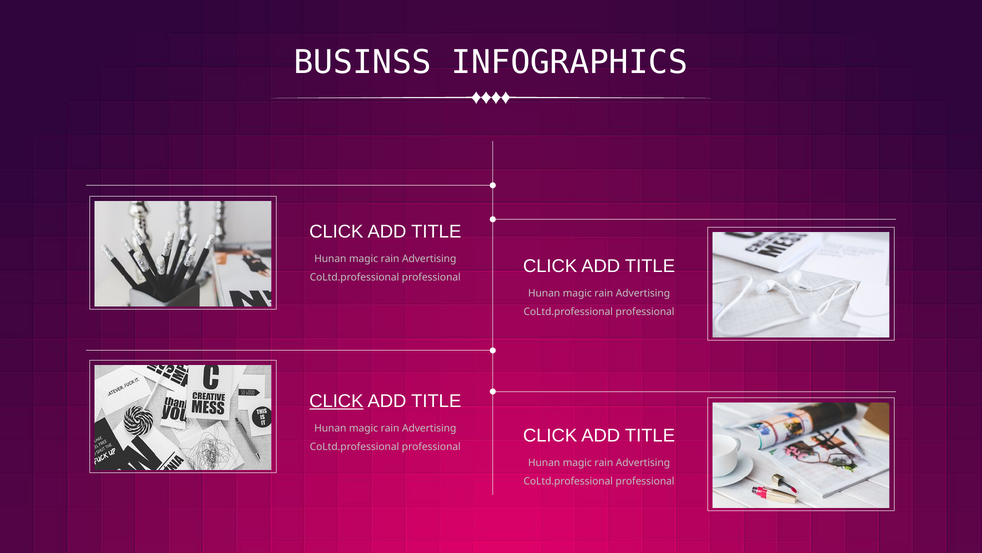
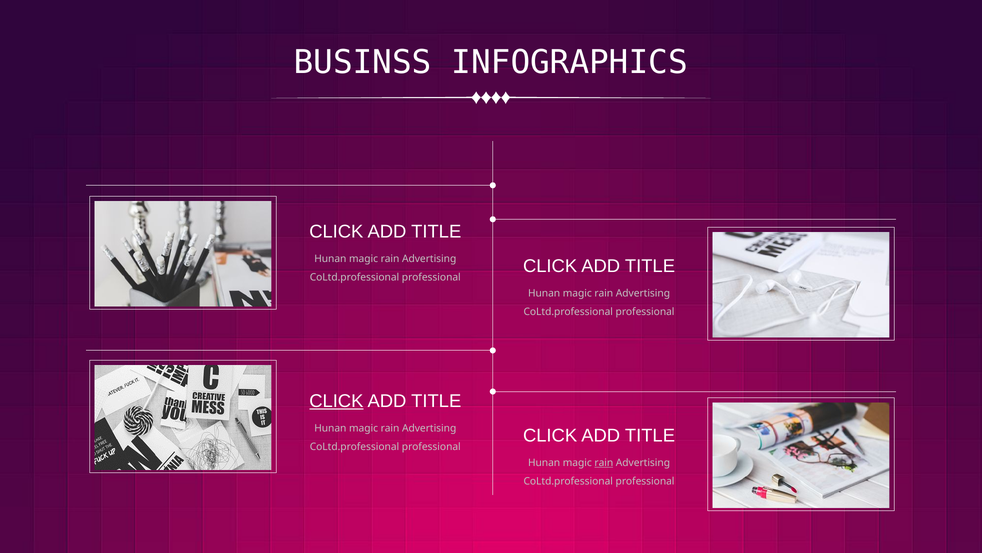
rain at (604, 462) underline: none -> present
